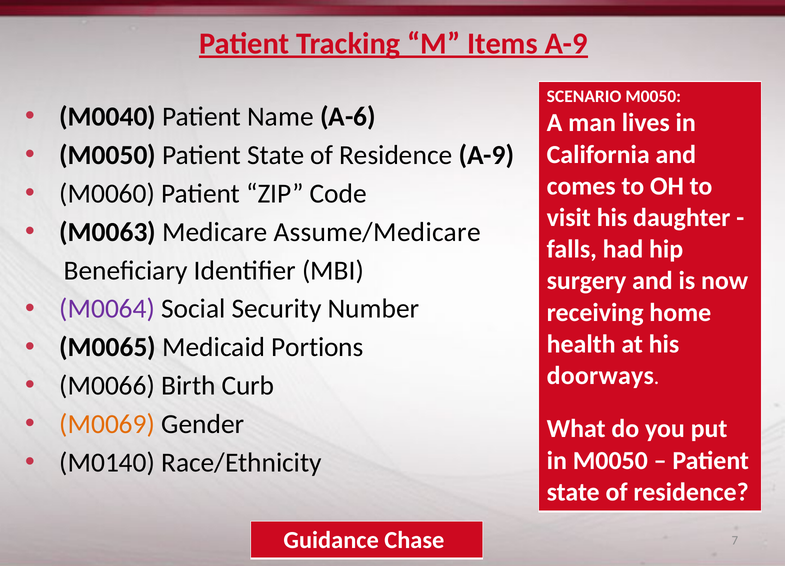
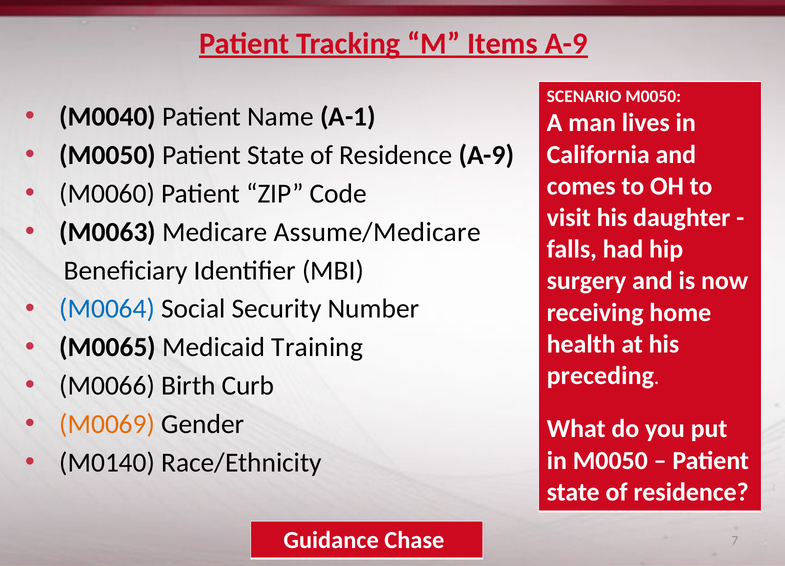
A-6: A-6 -> A-1
M0064 colour: purple -> blue
Portions: Portions -> Training
doorways: doorways -> preceding
